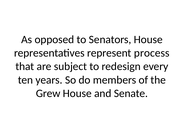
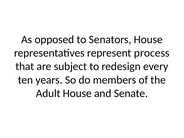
Grew: Grew -> Adult
